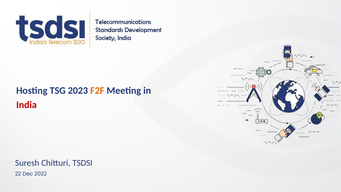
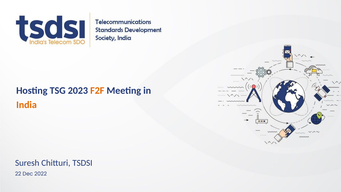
India colour: red -> orange
